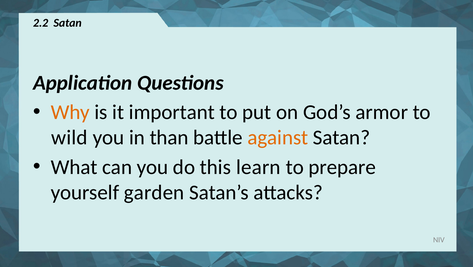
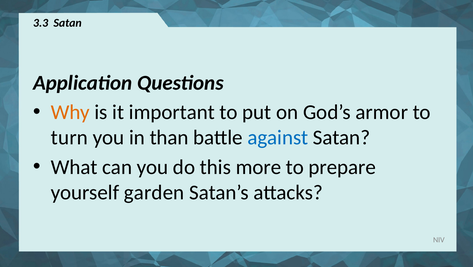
2.2: 2.2 -> 3.3
wild: wild -> turn
against colour: orange -> blue
learn: learn -> more
